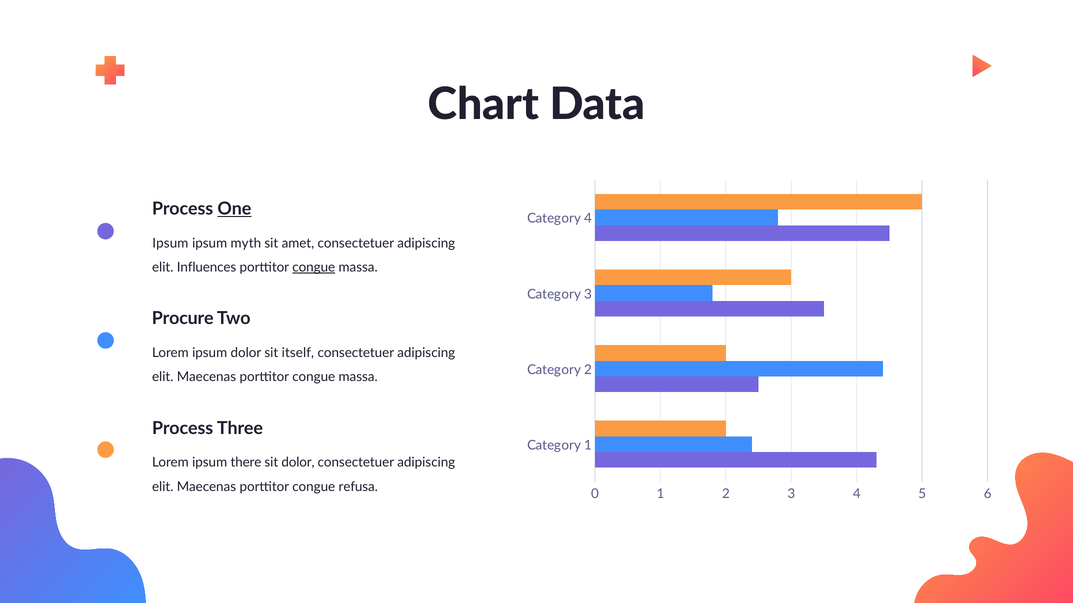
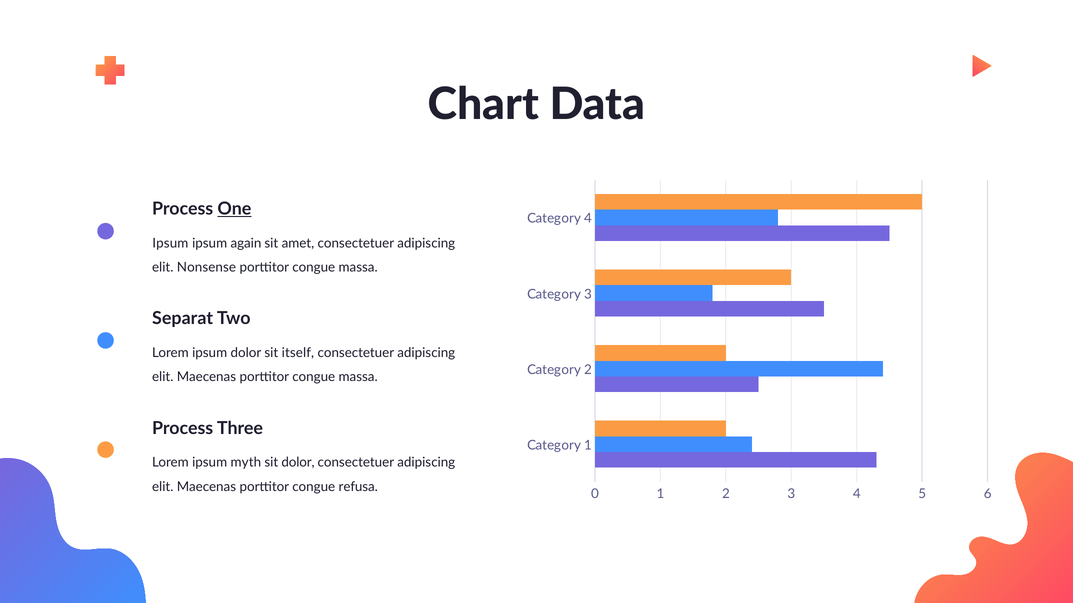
myth: myth -> again
Influences: Influences -> Nonsense
congue at (314, 267) underline: present -> none
Procure: Procure -> Separat
there: there -> myth
